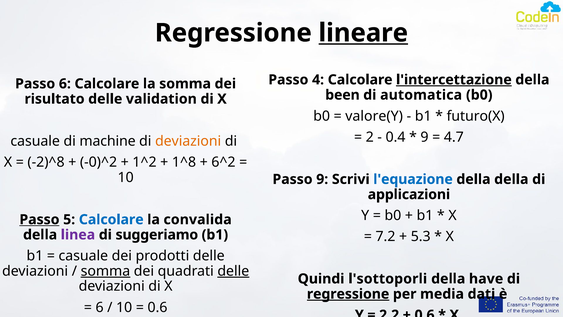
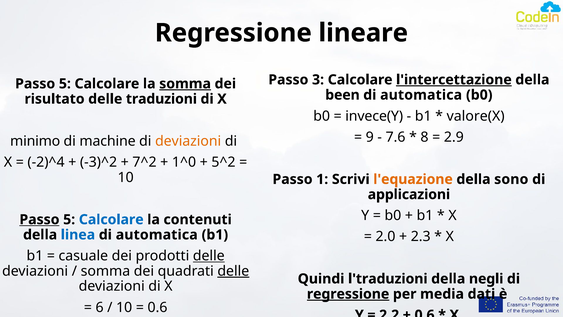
lineare underline: present -> none
4: 4 -> 3
6 at (65, 84): 6 -> 5
somma at (185, 84) underline: none -> present
validation: validation -> traduzioni
valore(Y: valore(Y -> invece(Y
futuro(X: futuro(X -> valore(X
2: 2 -> 9
0.4: 0.4 -> 7.6
9 at (425, 137): 9 -> 8
4.7: 4.7 -> 2.9
casuale at (35, 141): casuale -> minimo
-2)^8: -2)^8 -> -2)^4
-0)^2: -0)^2 -> -3)^2
1^2: 1^2 -> 7^2
1^8: 1^8 -> 1^0
6^2: 6^2 -> 5^2
Passo 9: 9 -> 1
l'equazione colour: blue -> orange
della della: della -> sono
convalida: convalida -> contenuti
linea colour: purple -> blue
suggeriamo at (157, 235): suggeriamo -> automatica
7.2: 7.2 -> 2.0
5.3: 5.3 -> 2.3
delle at (209, 256) underline: none -> present
somma at (105, 271) underline: present -> none
l'sottoporli: l'sottoporli -> l'traduzioni
have: have -> negli
